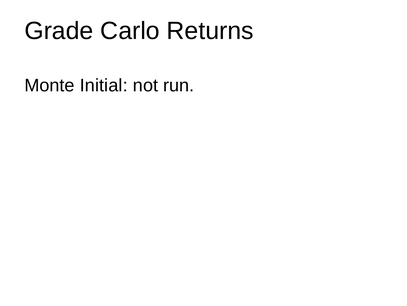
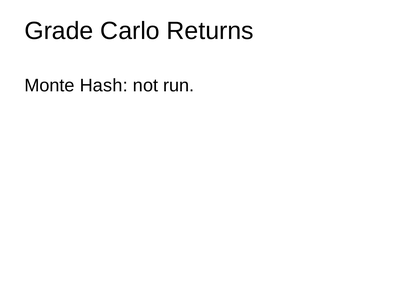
Initial: Initial -> Hash
